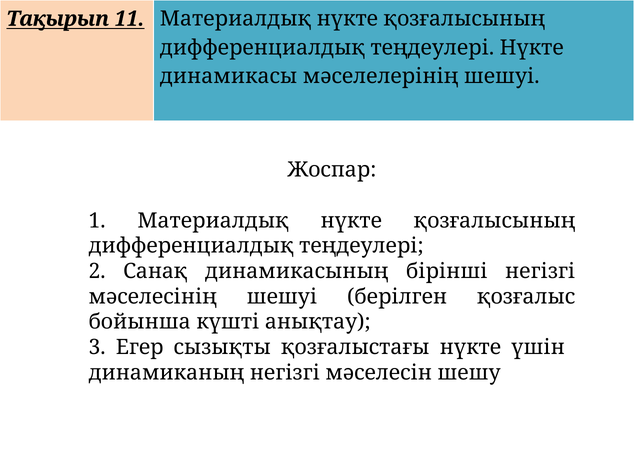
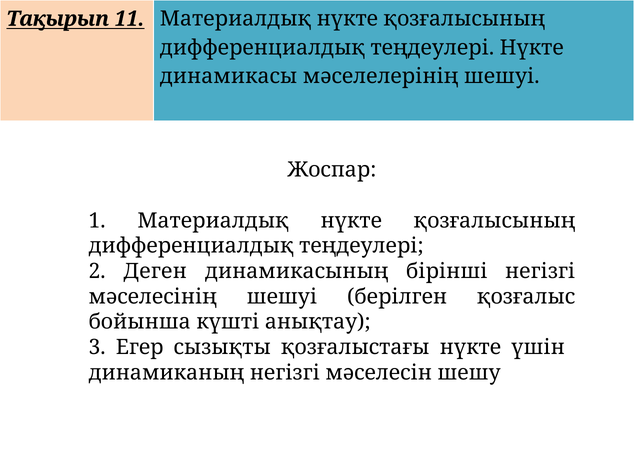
Санақ: Санақ -> Деген
